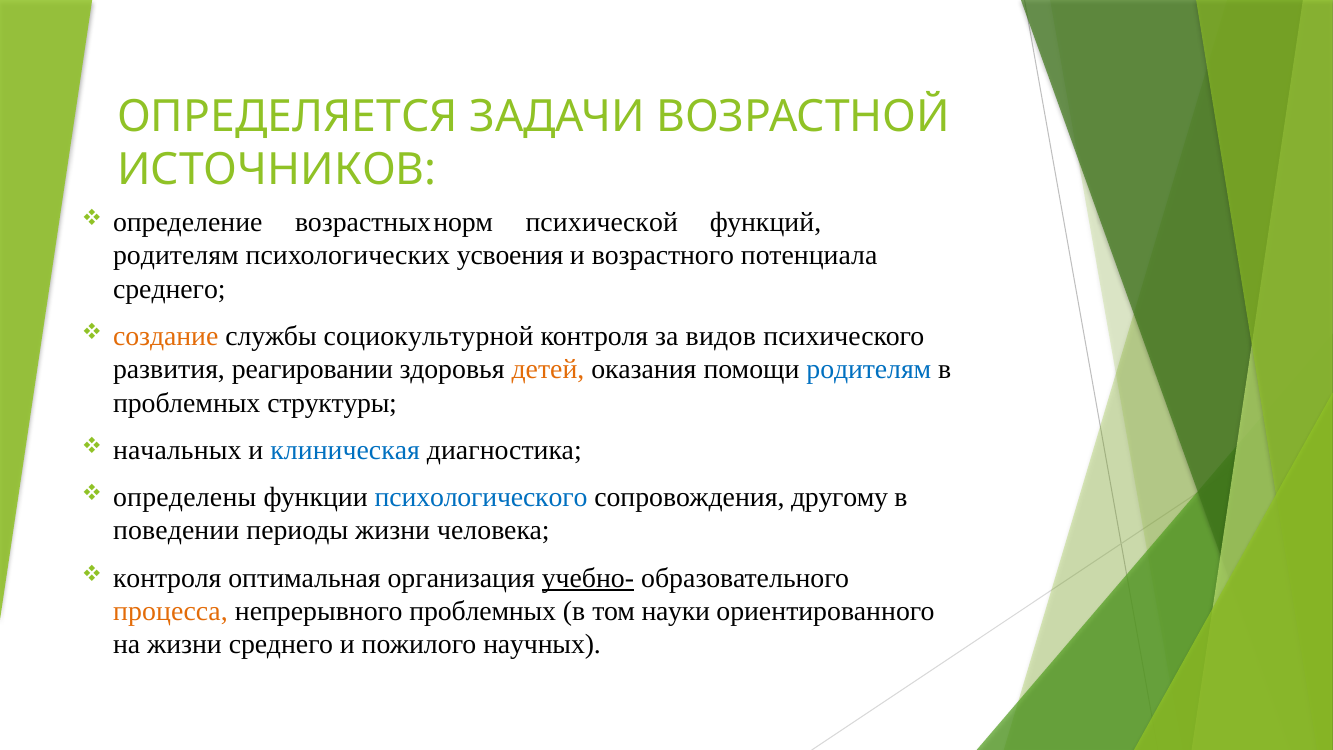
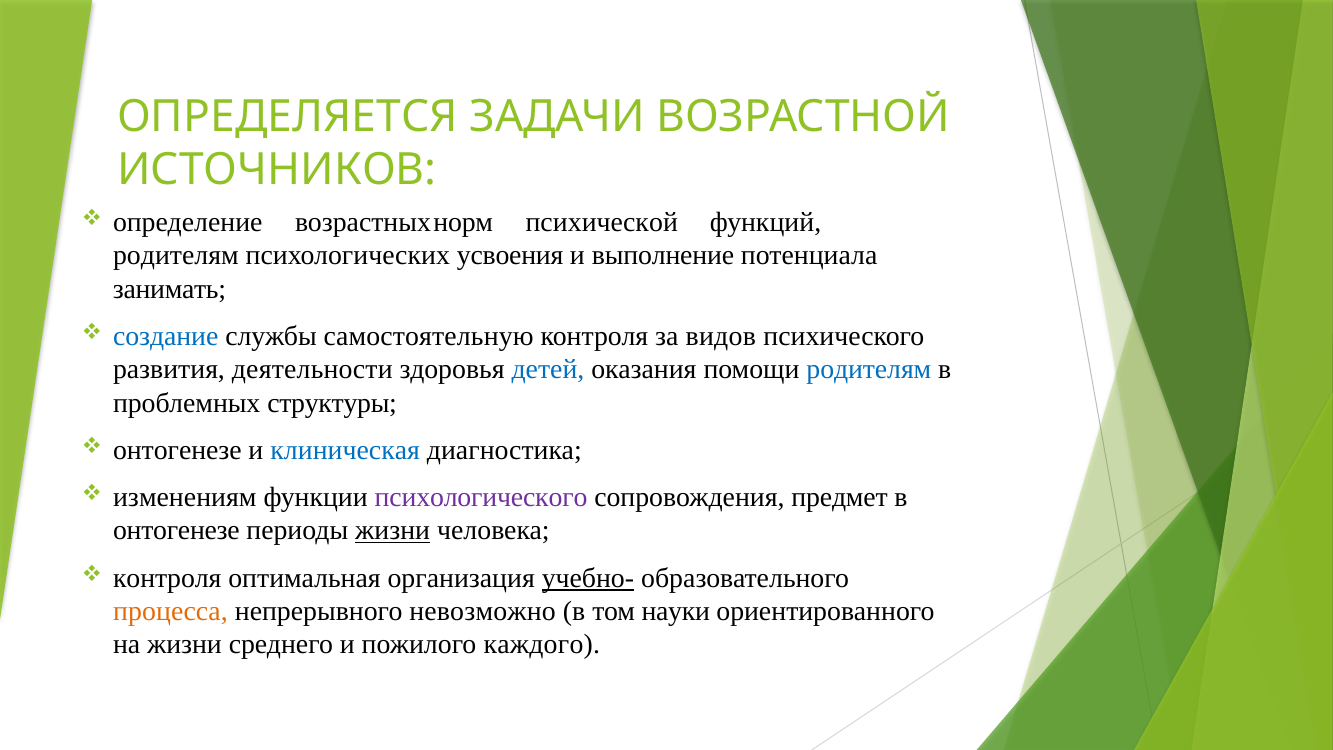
возрастного: возрастного -> выполнение
среднего at (169, 289): среднего -> занимать
создание colour: orange -> blue
социокультурной: социокультурной -> самостоятельную
реагировании: реагировании -> деятельности
детей colour: orange -> blue
начальных at (177, 450): начальных -> онтогенезе
определены: определены -> изменениям
психологического colour: blue -> purple
другому: другому -> предмет
поведении at (176, 531): поведении -> онтогенезе
жизни at (393, 531) underline: none -> present
непрерывного проблемных: проблемных -> невозможно
научных: научных -> каждого
